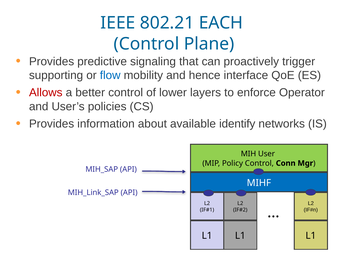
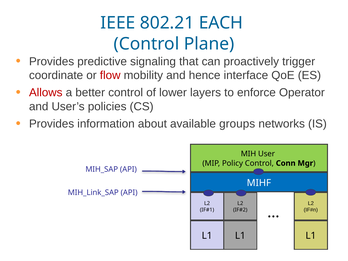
supporting: supporting -> coordinate
flow colour: blue -> red
identify: identify -> groups
